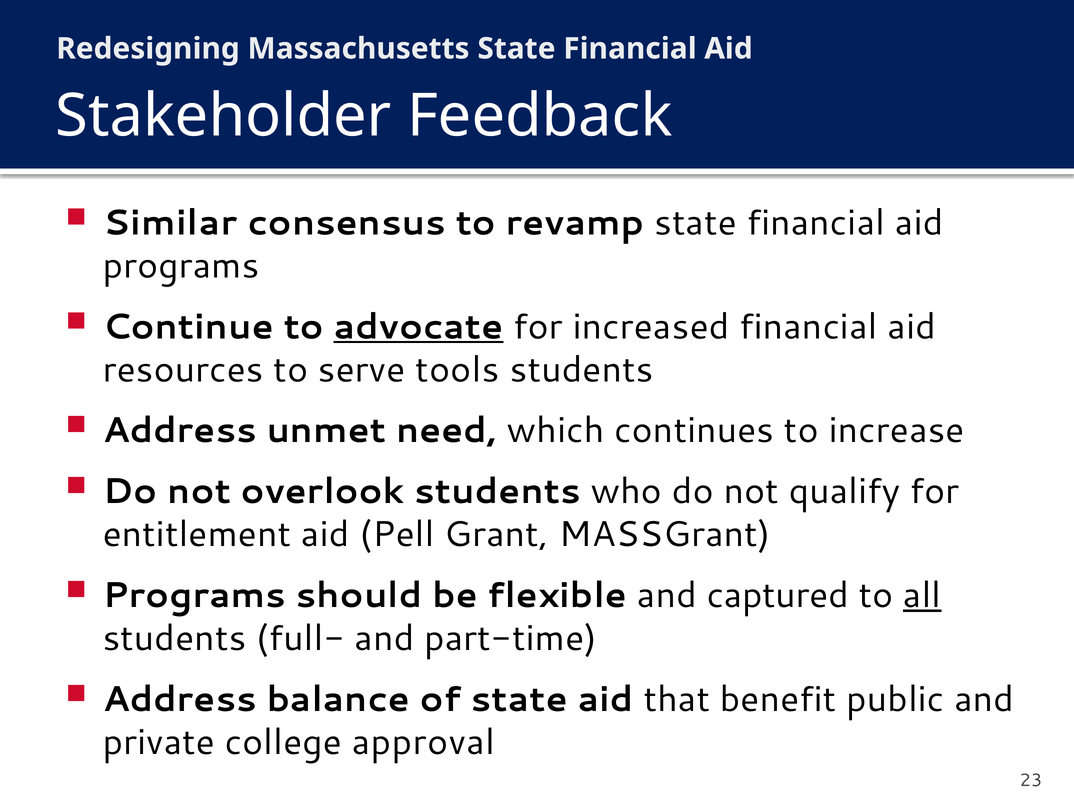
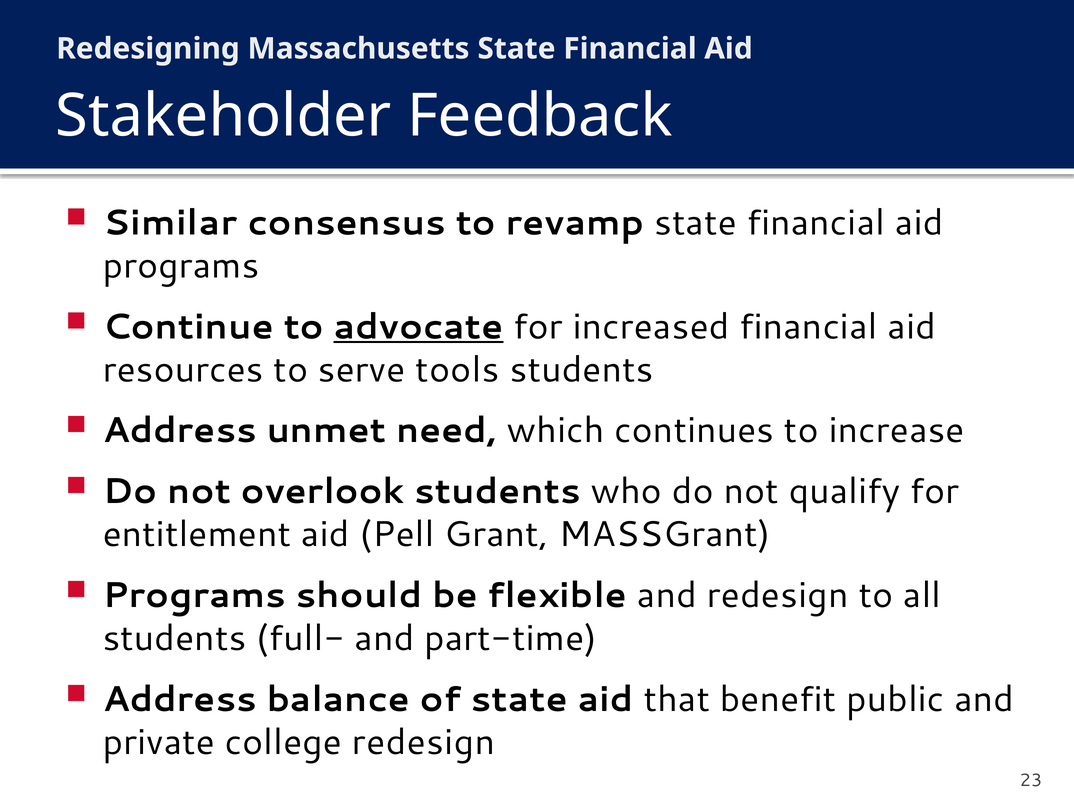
and captured: captured -> redesign
all underline: present -> none
college approval: approval -> redesign
